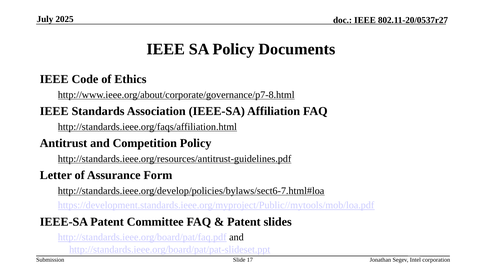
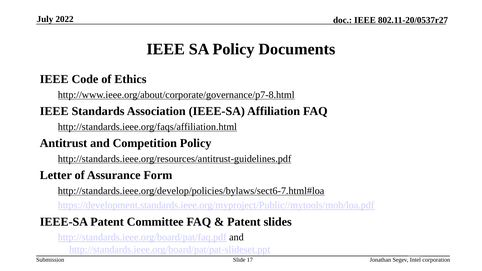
2025: 2025 -> 2022
